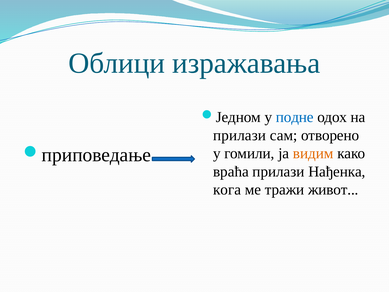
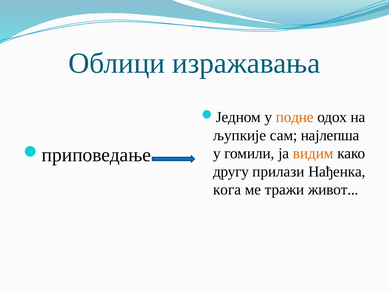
подне colour: blue -> orange
прилази at (240, 135): прилази -> љупкије
отворено: отворено -> најлепша
враћа: враћа -> другу
